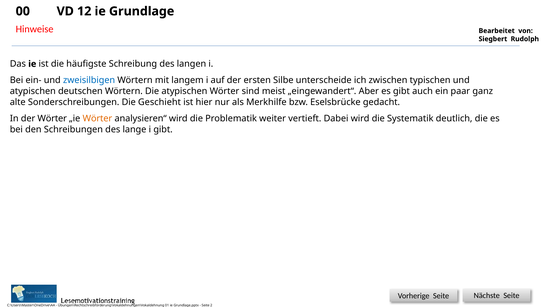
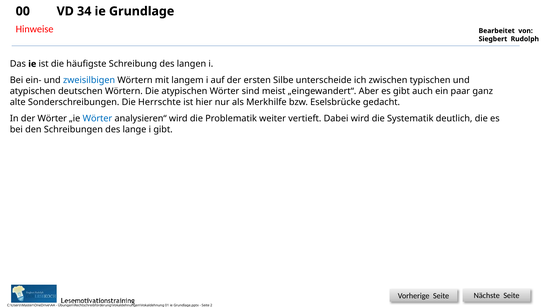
12: 12 -> 34
Geschieht: Geschieht -> Herrschte
Wörter at (97, 118) colour: orange -> blue
